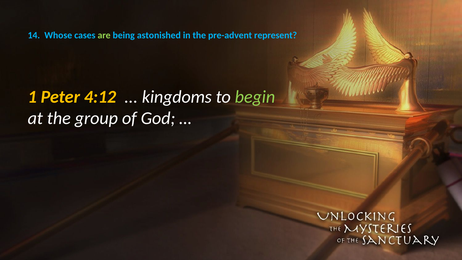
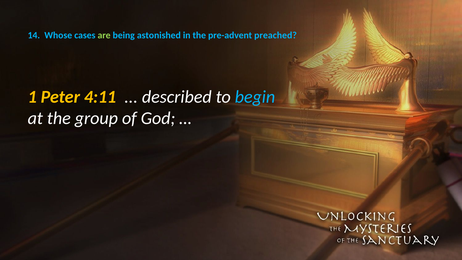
represent: represent -> preached
4:12: 4:12 -> 4:11
kingdoms: kingdoms -> described
begin colour: light green -> light blue
